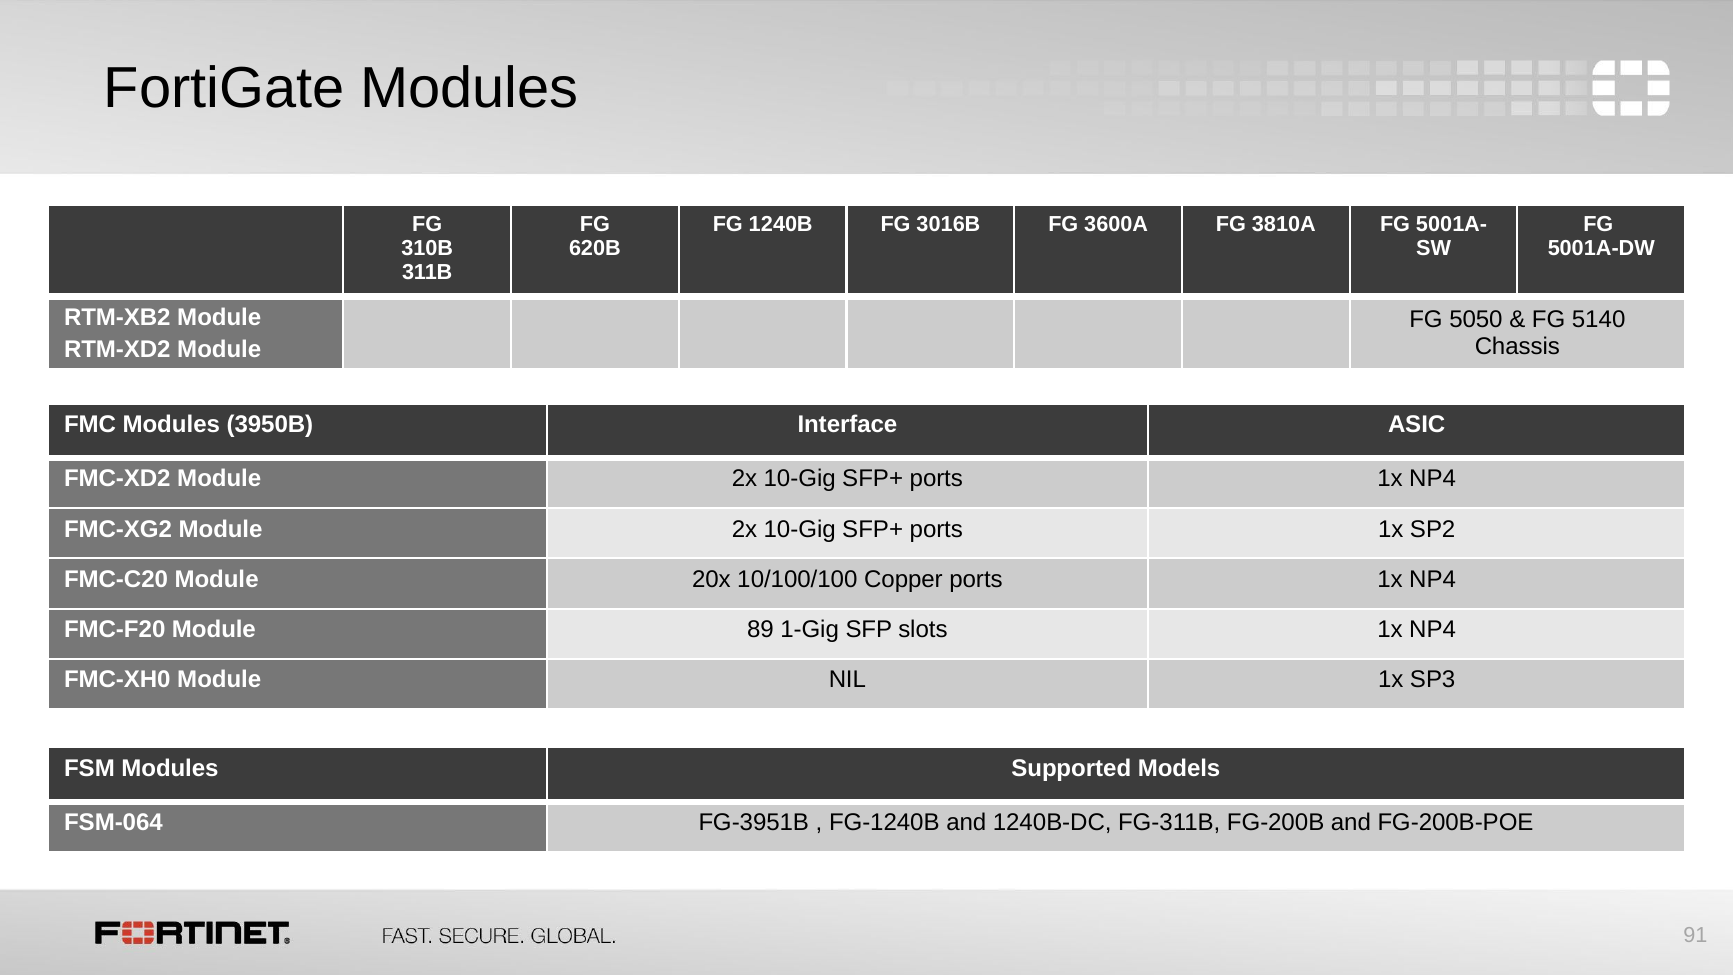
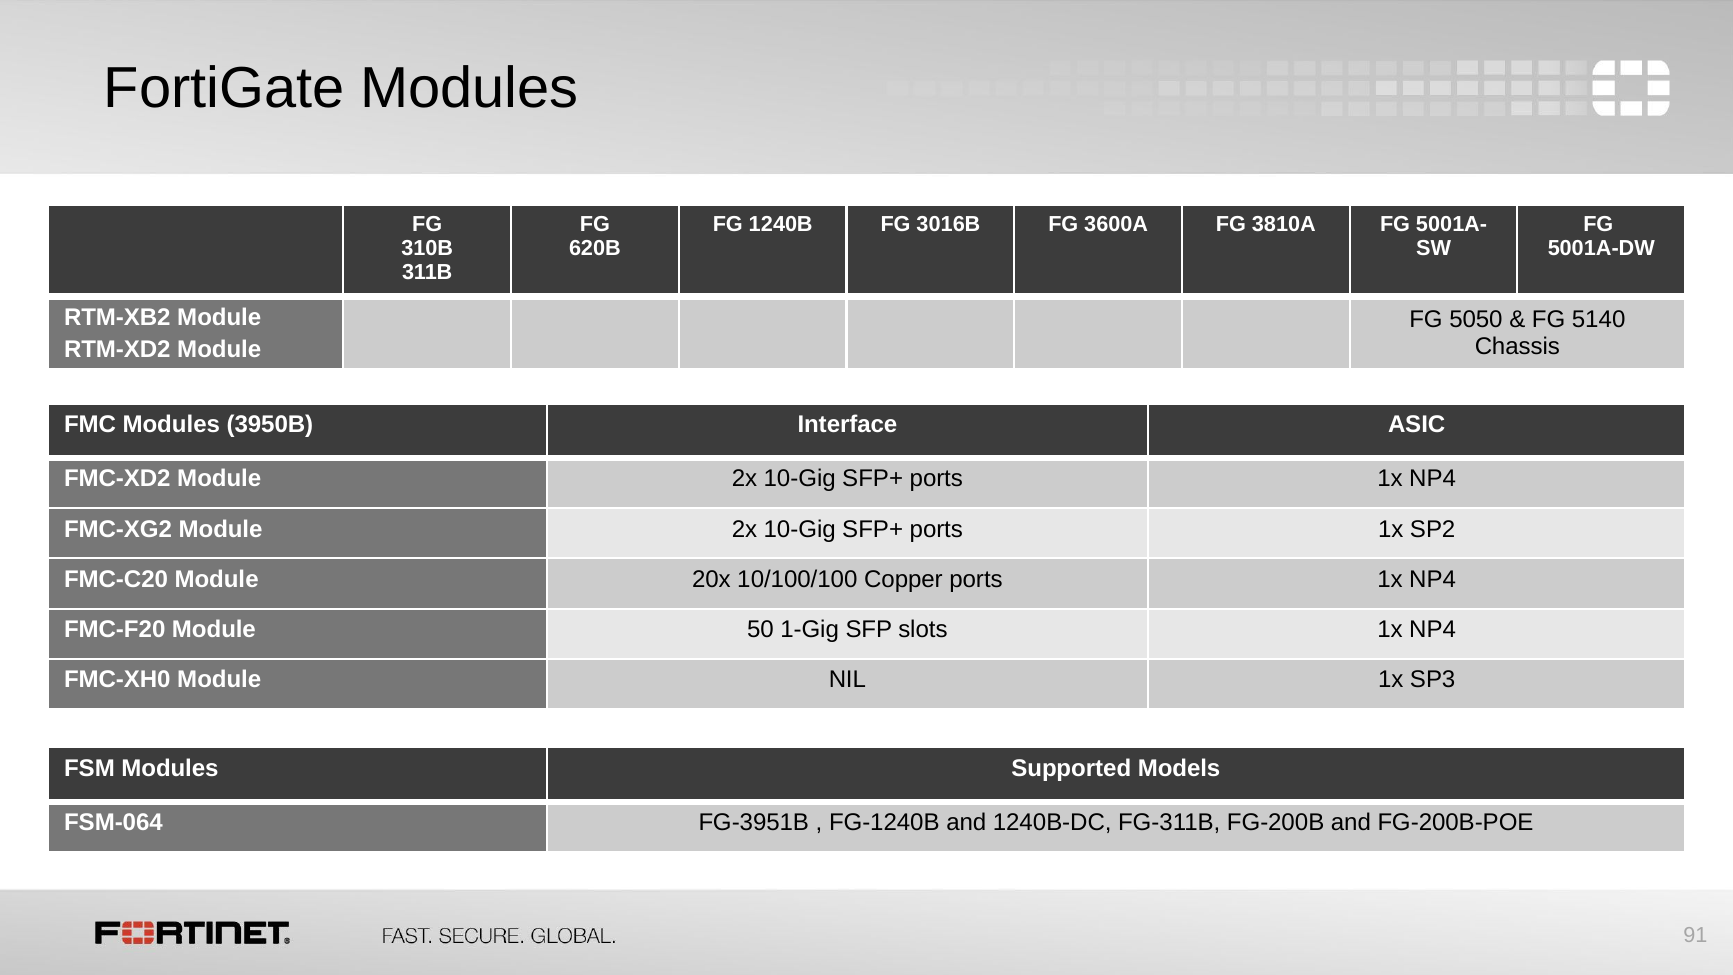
89: 89 -> 50
